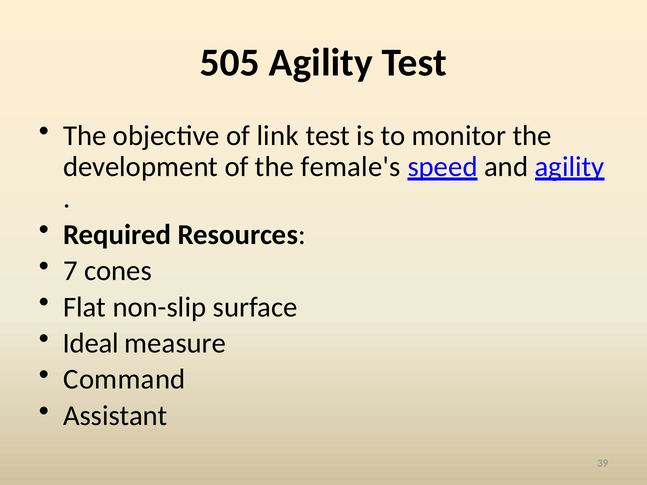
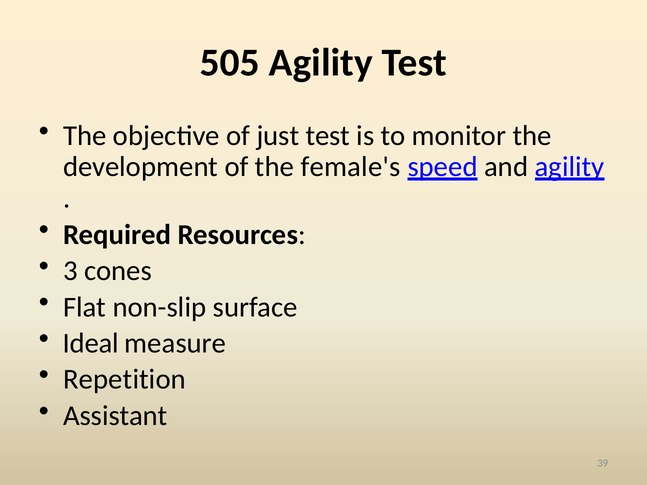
link: link -> just
7: 7 -> 3
Command: Command -> Repetition
